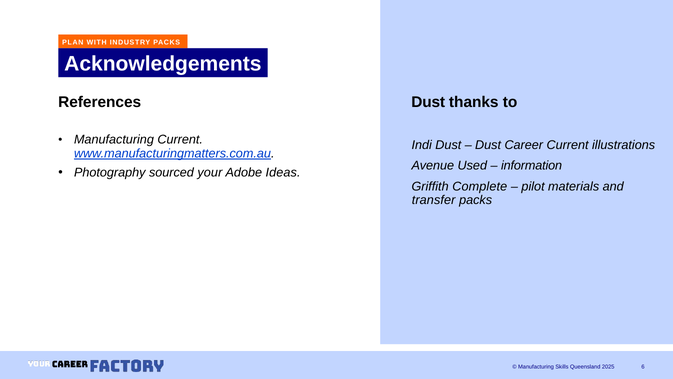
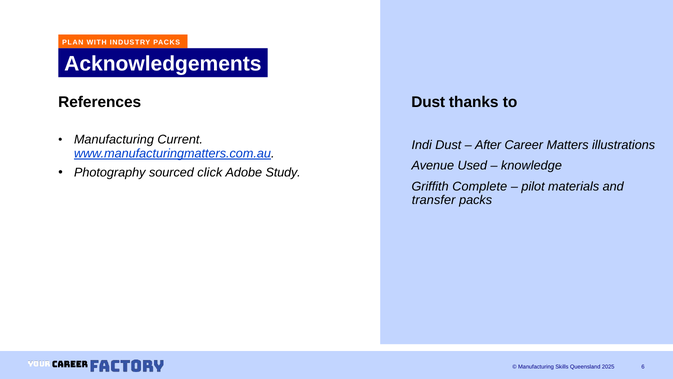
Dust at (488, 145): Dust -> After
Career Current: Current -> Matters
information: information -> knowledge
your: your -> click
Ideas: Ideas -> Study
